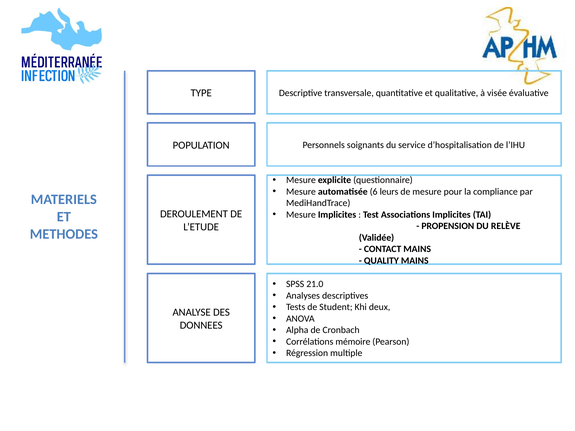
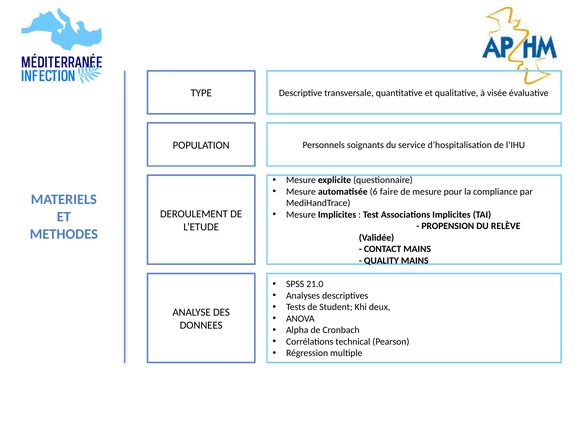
leurs: leurs -> faire
mémoire: mémoire -> technical
